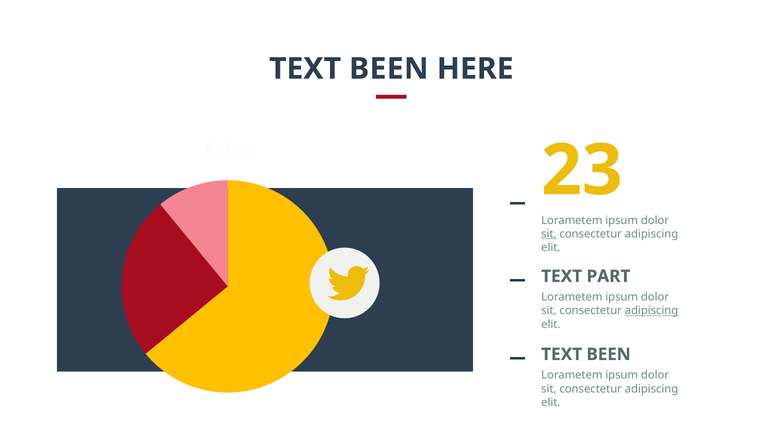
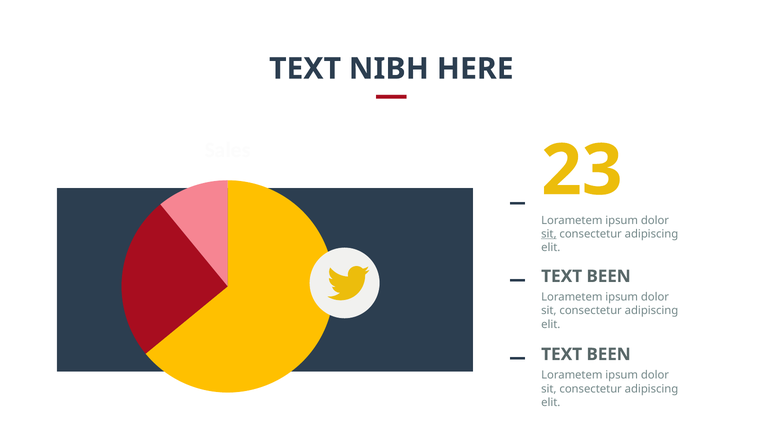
BEEN at (389, 69): BEEN -> NIBH
PART at (608, 276): PART -> BEEN
adipiscing at (652, 311) underline: present -> none
